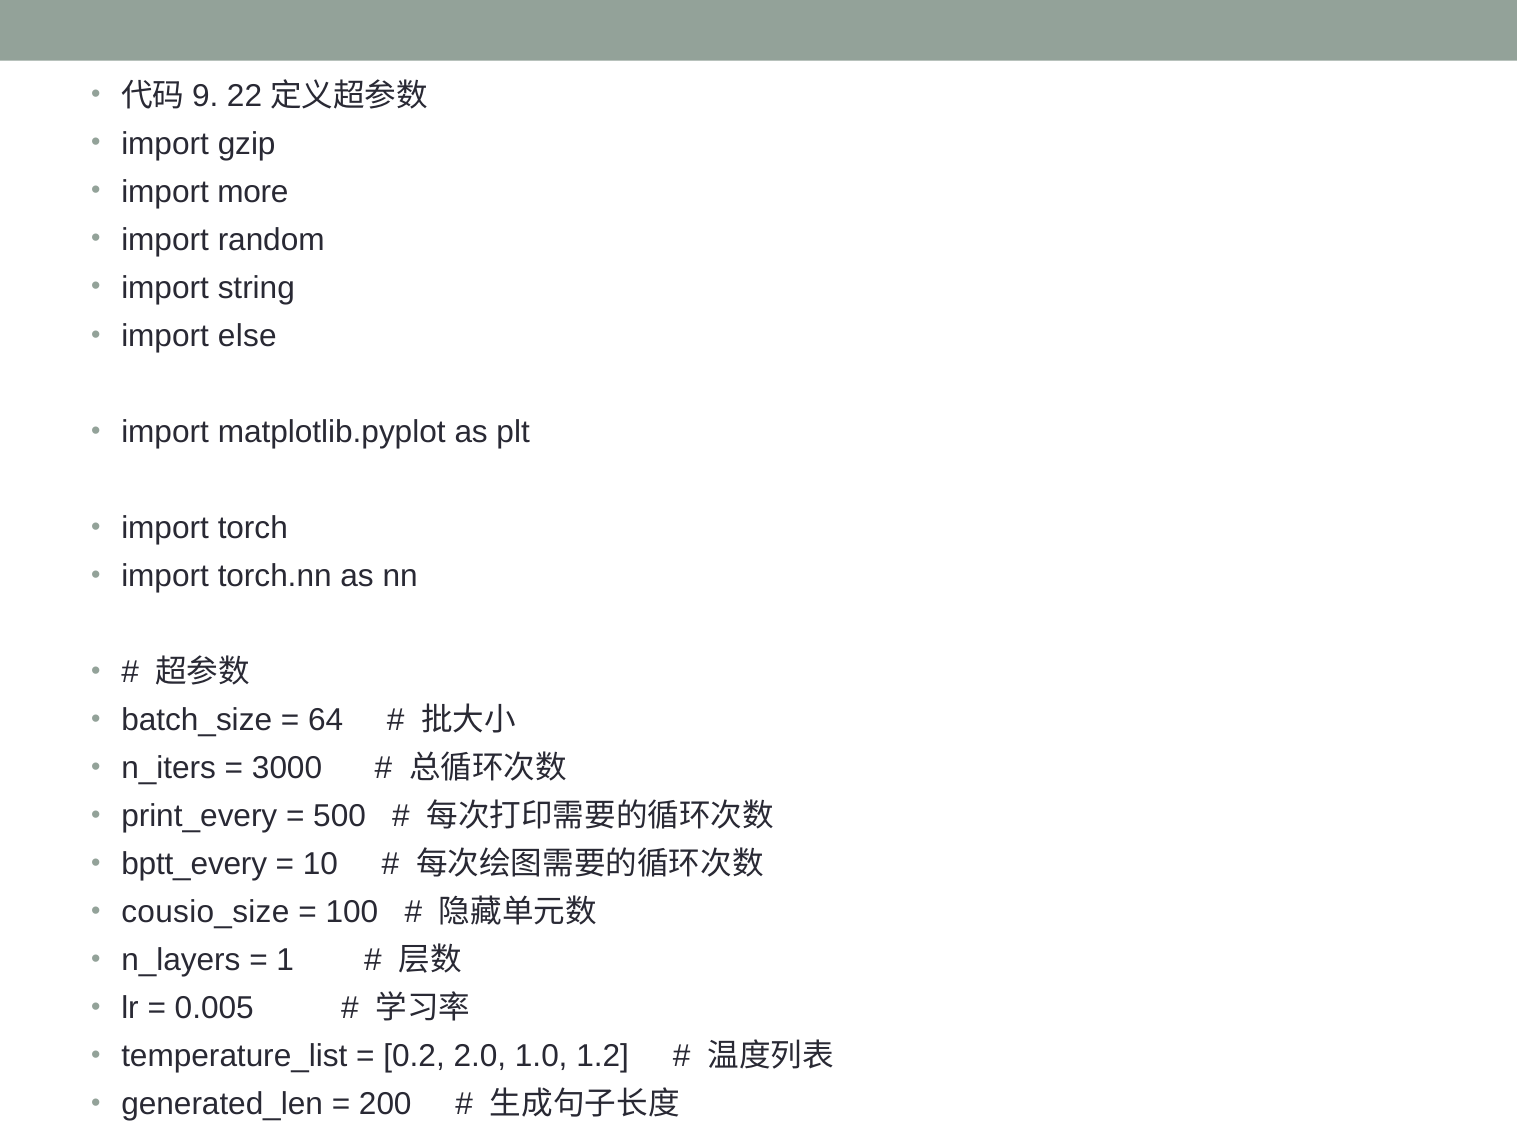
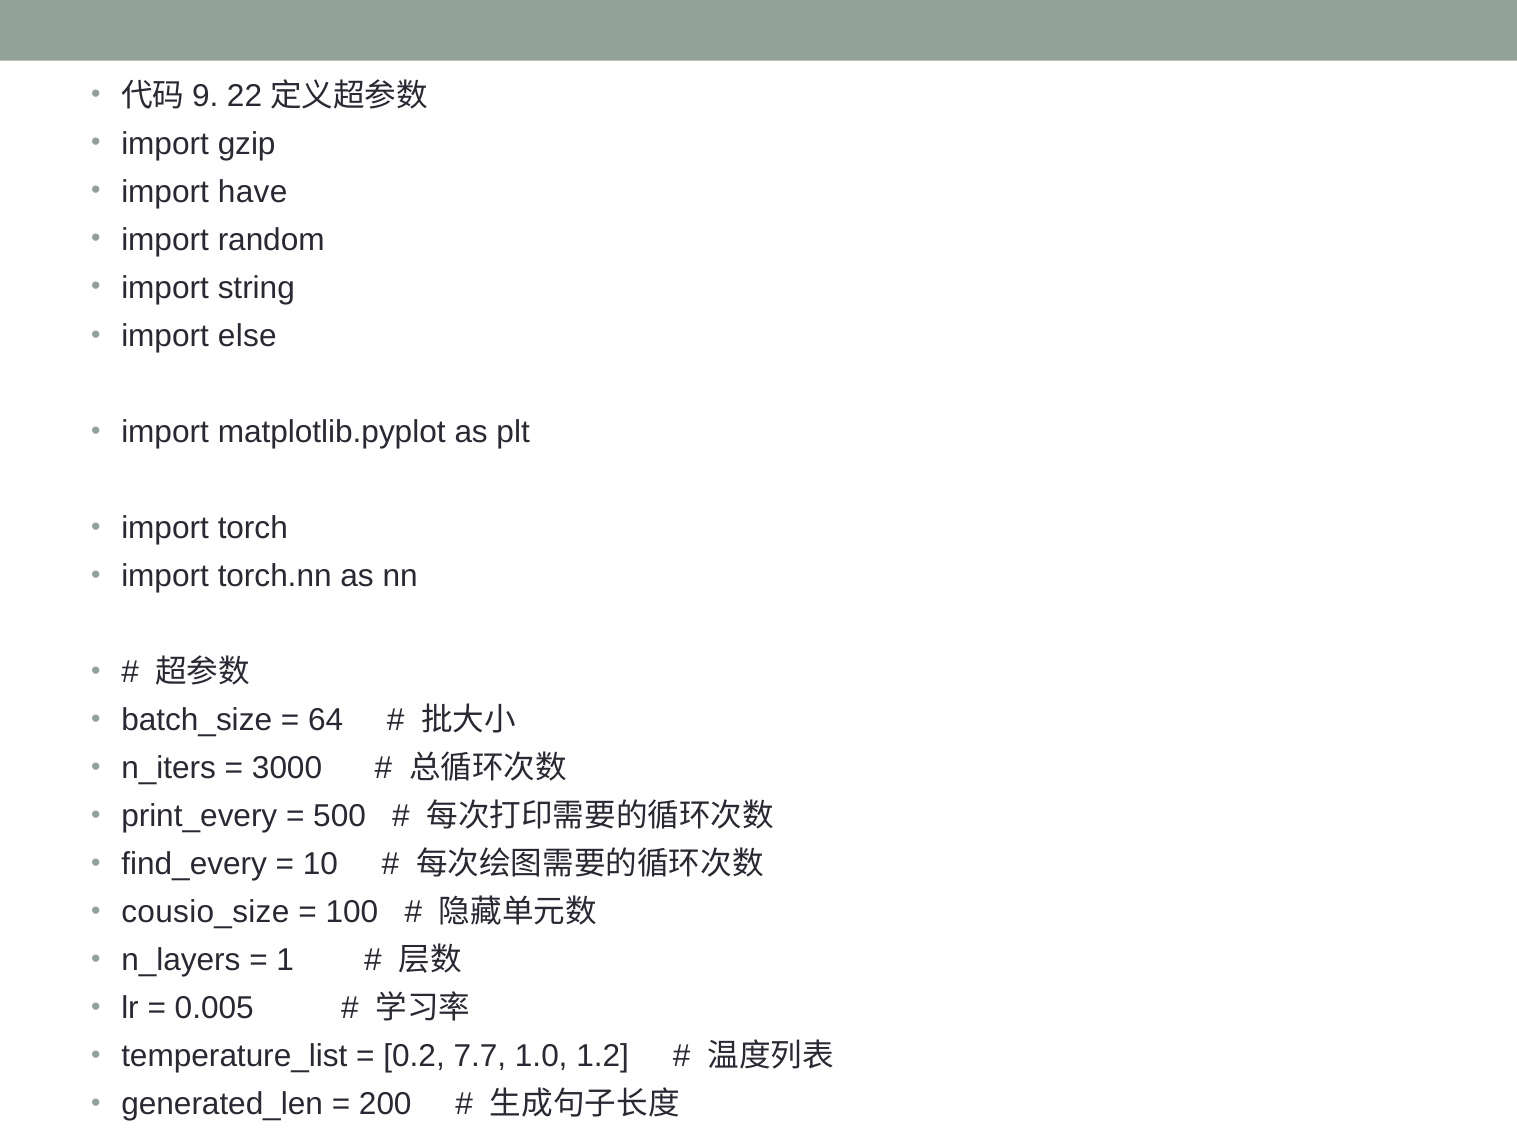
more: more -> have
bptt_every: bptt_every -> find_every
2.0: 2.0 -> 7.7
